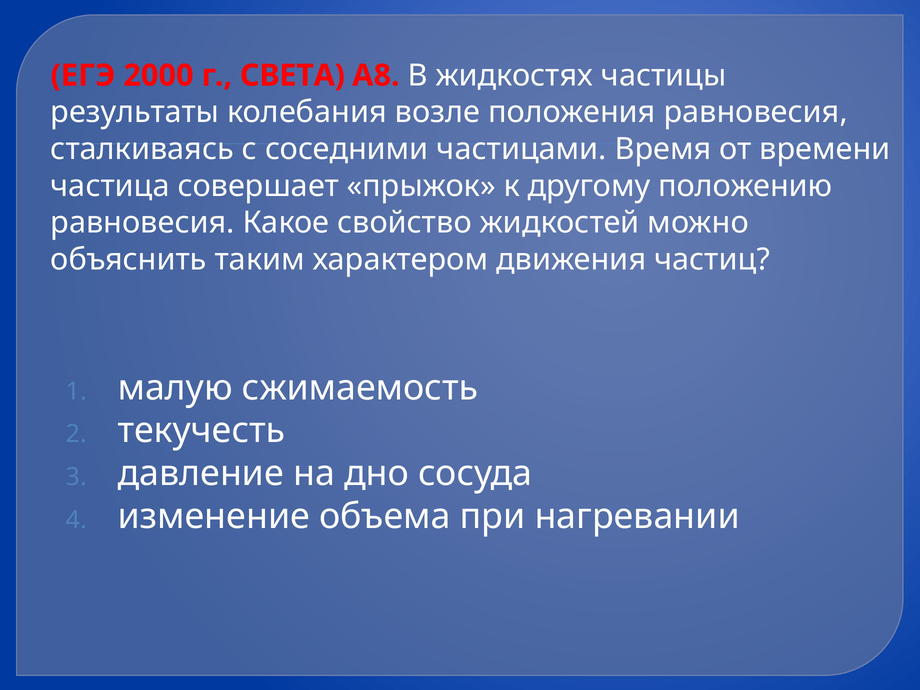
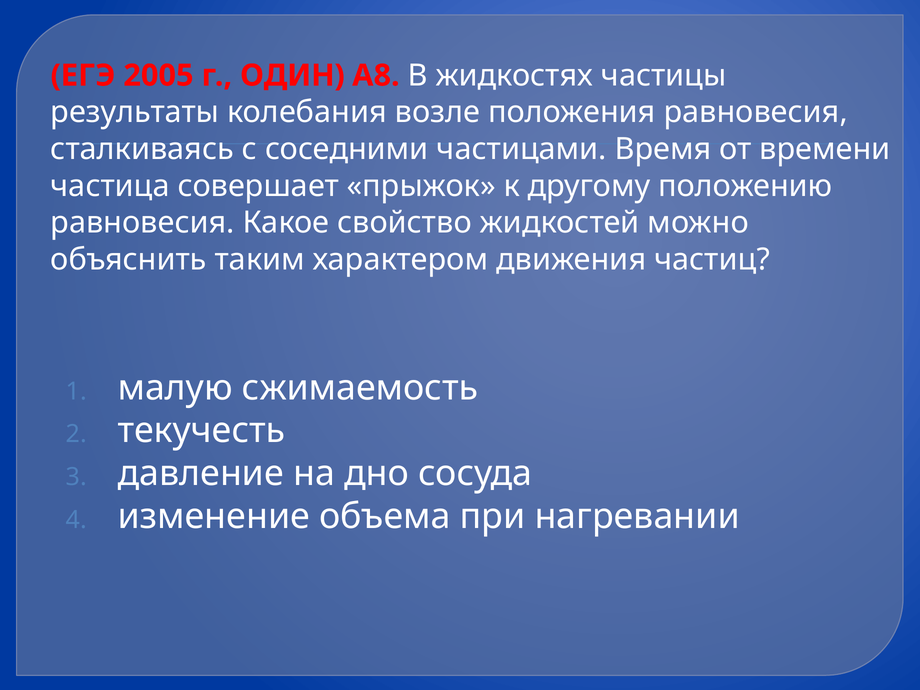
2000: 2000 -> 2005
СВЕТА: СВЕТА -> ОДИН
